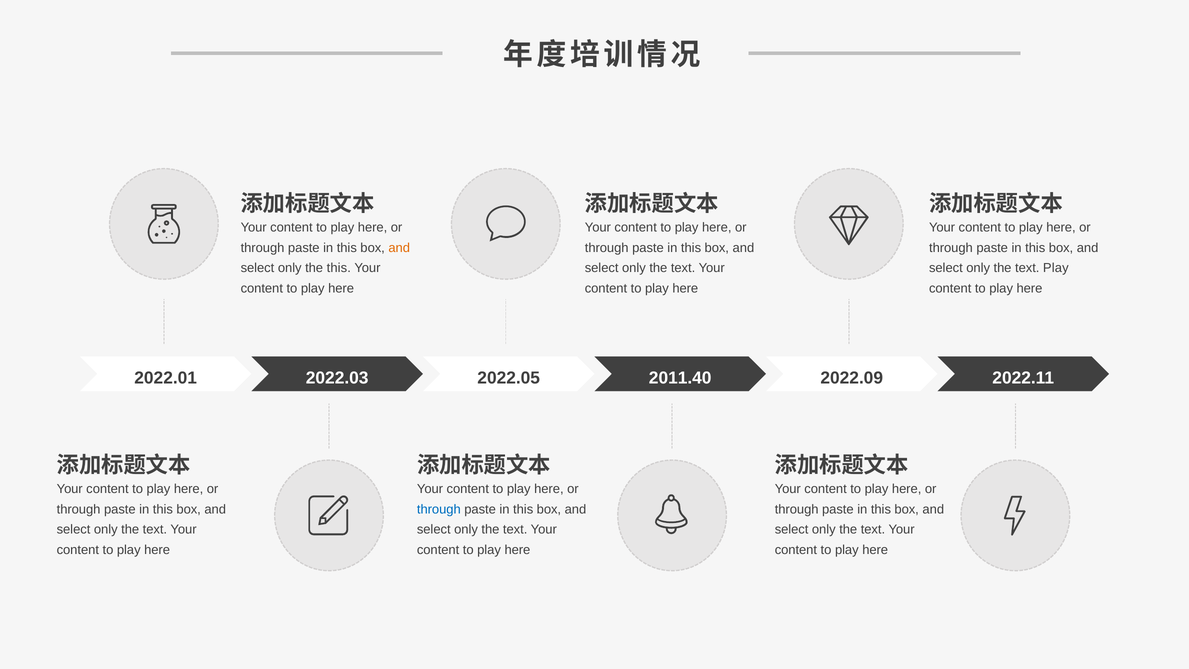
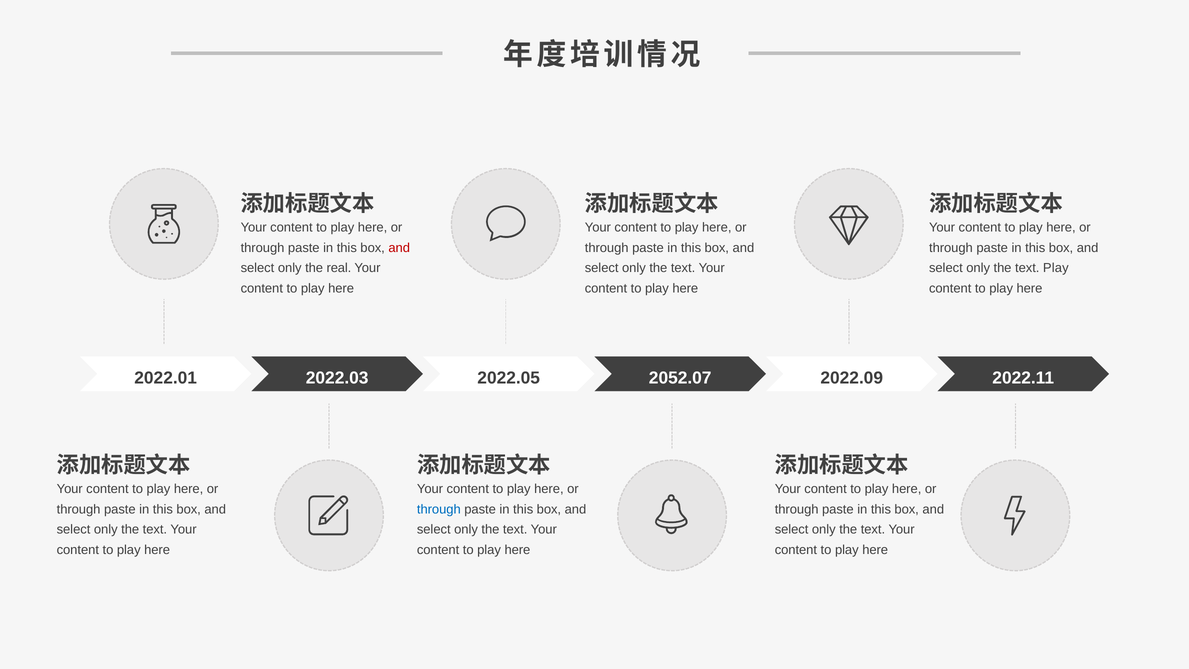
and at (399, 248) colour: orange -> red
the this: this -> real
2011.40: 2011.40 -> 2052.07
